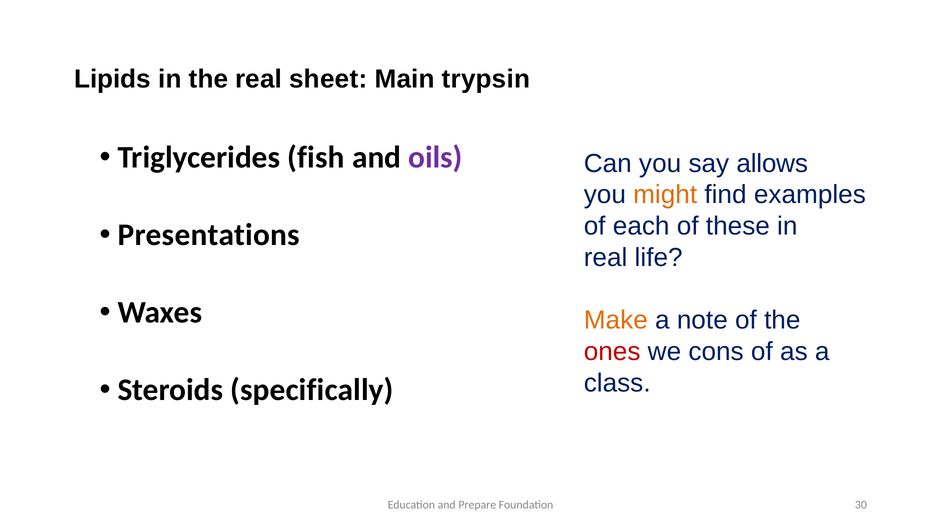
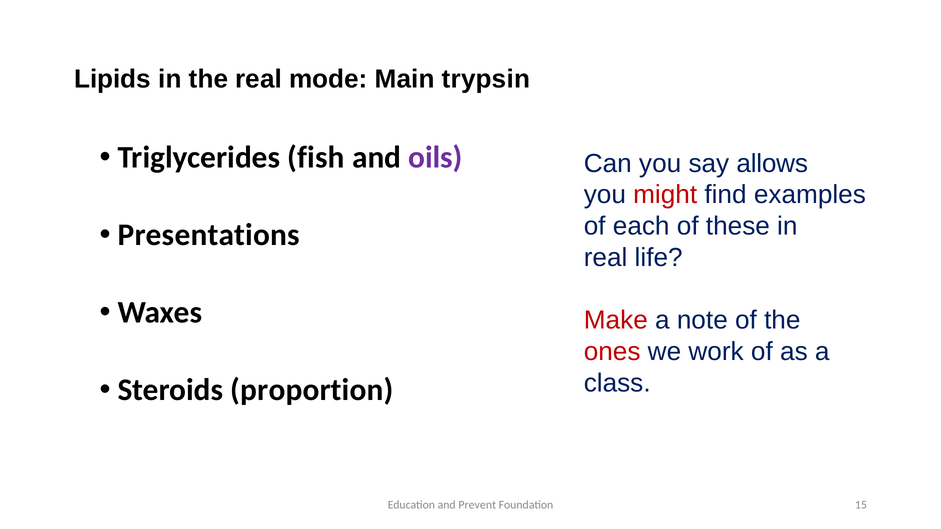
sheet: sheet -> mode
might colour: orange -> red
Make colour: orange -> red
cons: cons -> work
specifically: specifically -> proportion
Prepare: Prepare -> Prevent
30: 30 -> 15
